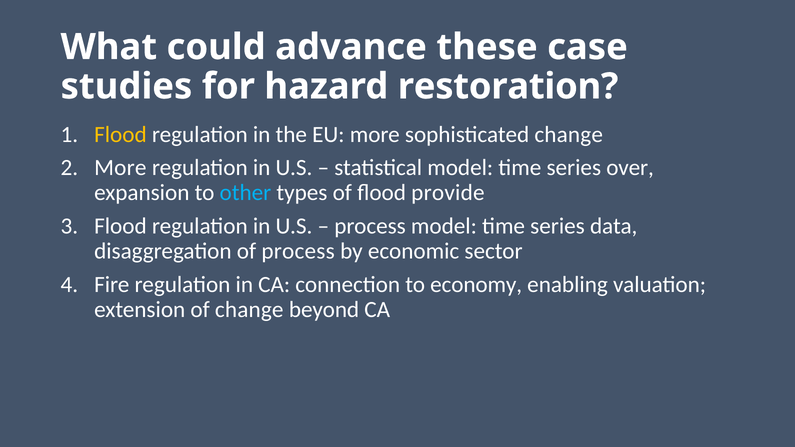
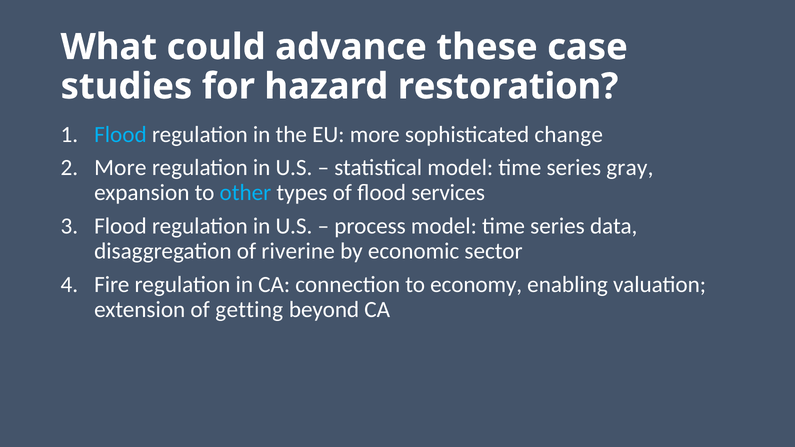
Flood at (120, 134) colour: yellow -> light blue
over: over -> gray
provide: provide -> services
of process: process -> riverine
of change: change -> getting
